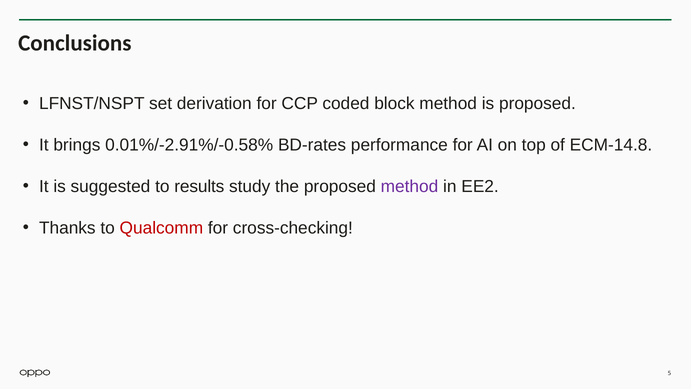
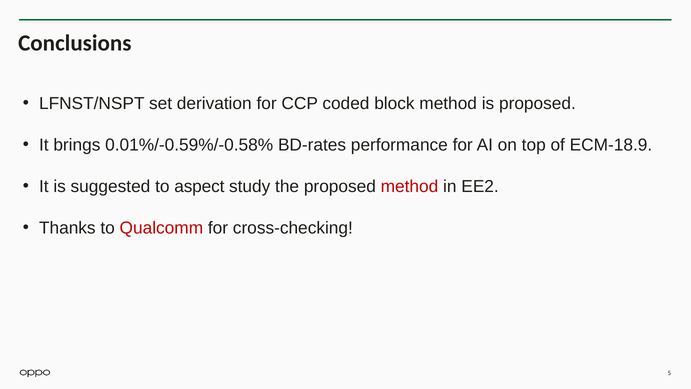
0.01%/-2.91%/-0.58%: 0.01%/-2.91%/-0.58% -> 0.01%/-0.59%/-0.58%
ECM-14.8: ECM-14.8 -> ECM-18.9
results: results -> aspect
method at (409, 187) colour: purple -> red
